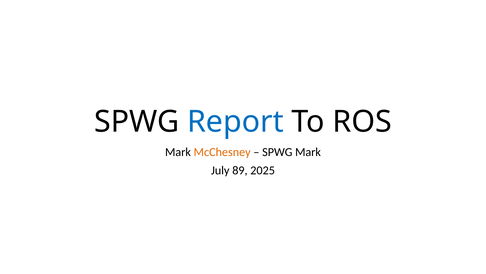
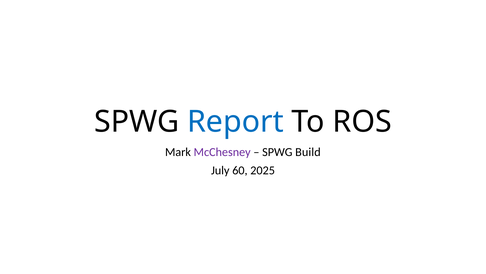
McChesney colour: orange -> purple
SPWG Mark: Mark -> Build
89: 89 -> 60
